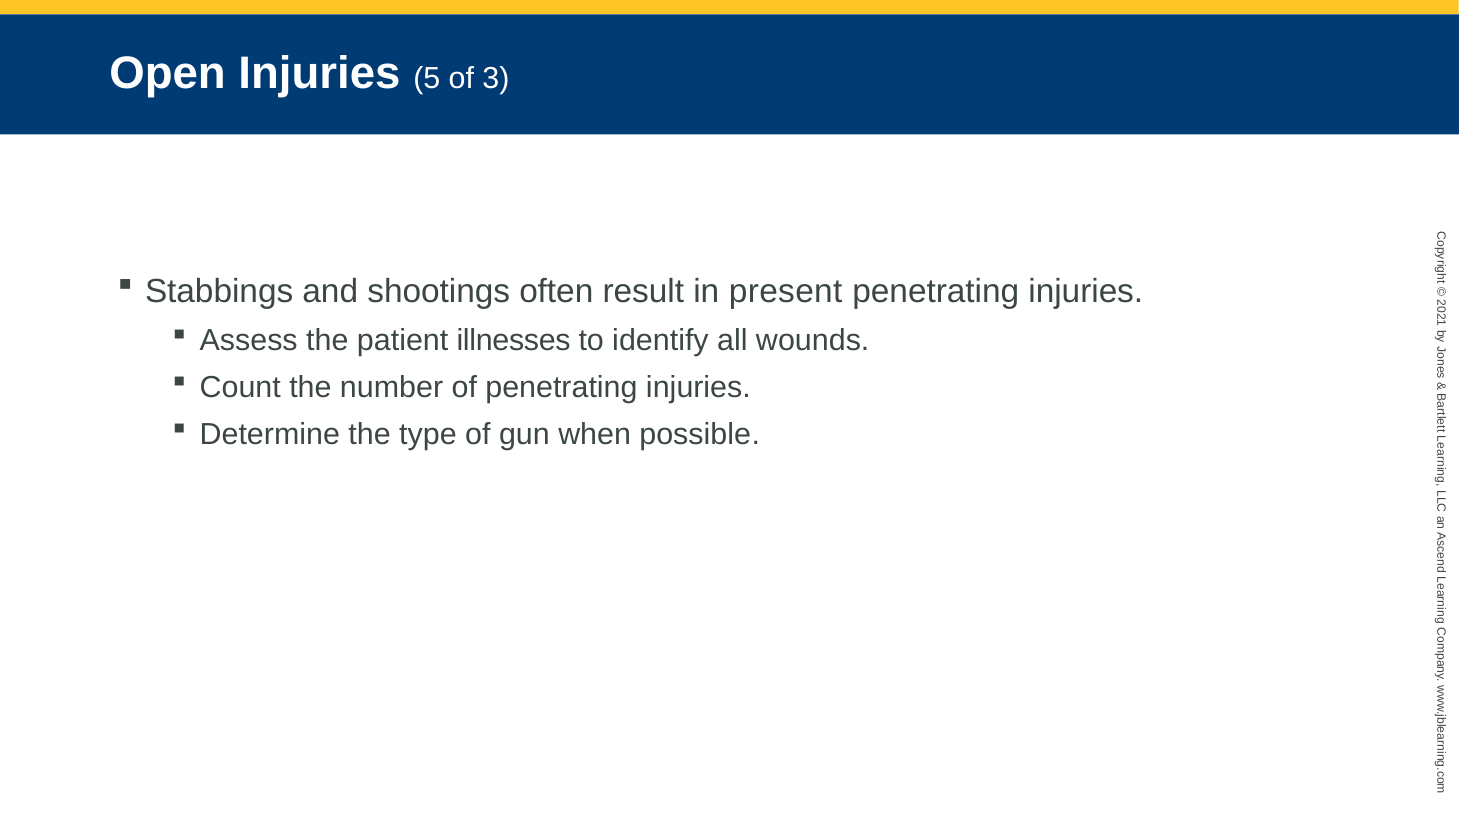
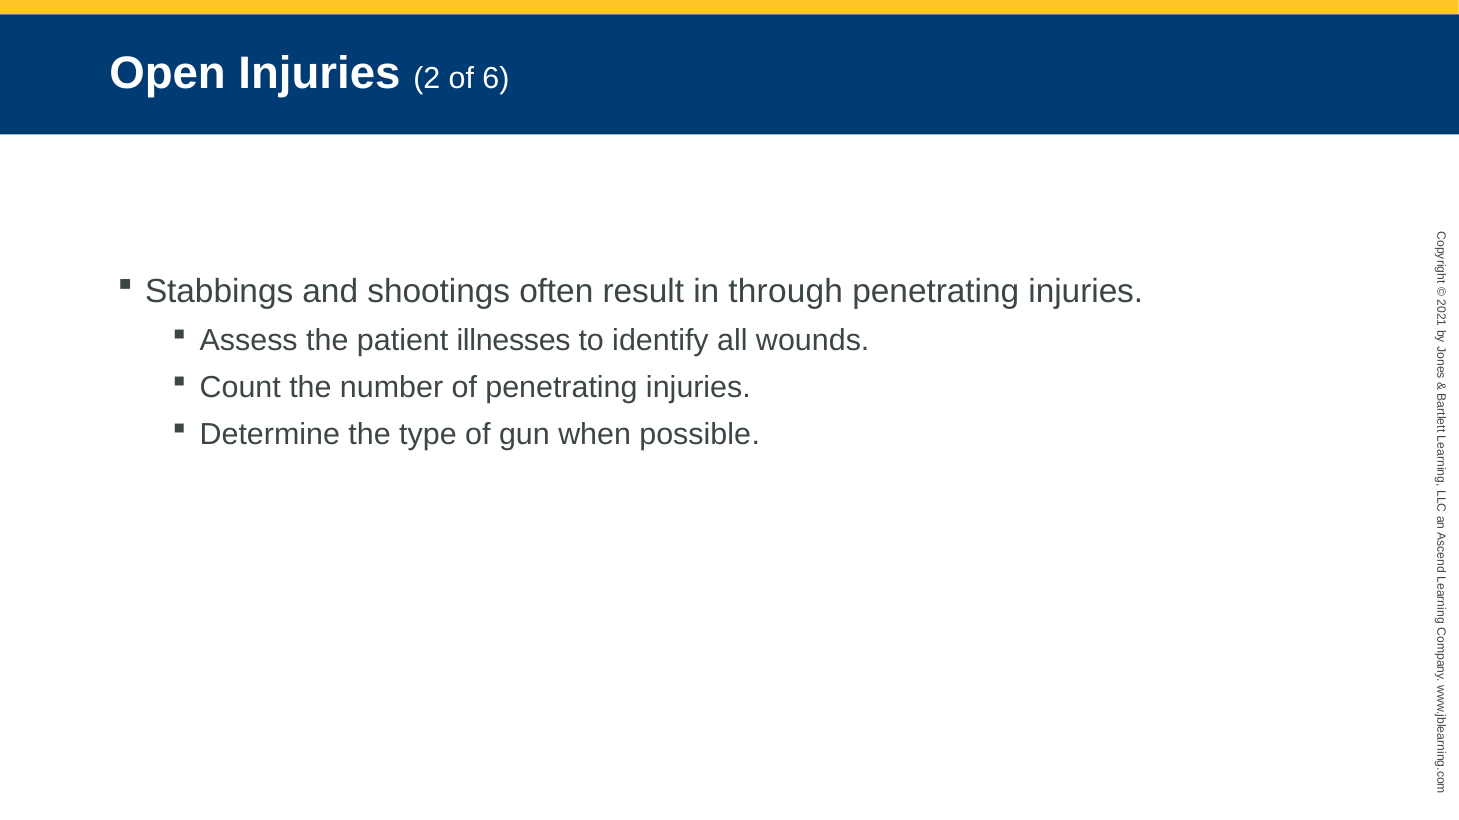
Injuries 5: 5 -> 2
3: 3 -> 6
present: present -> through
